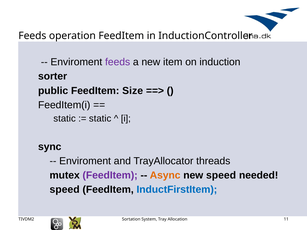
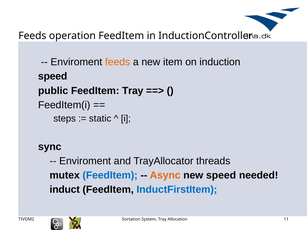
feeds at (118, 62) colour: purple -> orange
sorter at (53, 76): sorter -> speed
FeedItem Size: Size -> Tray
static at (65, 119): static -> steps
FeedItem at (110, 176) colour: purple -> blue
speed at (65, 190): speed -> induct
